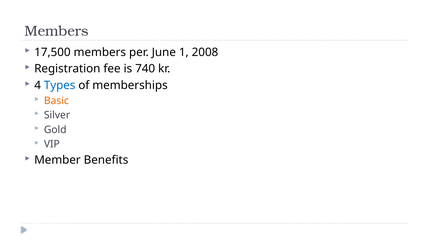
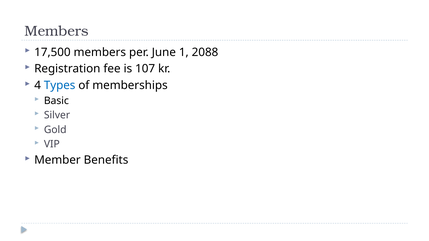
2008: 2008 -> 2088
740: 740 -> 107
Basic colour: orange -> black
